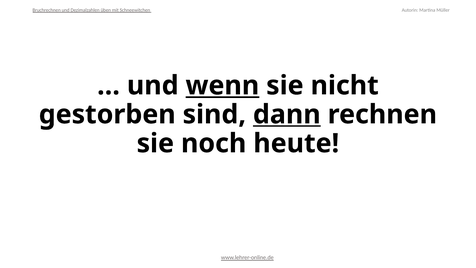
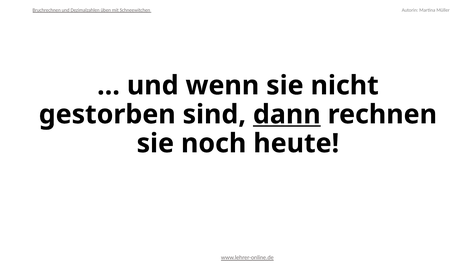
wenn underline: present -> none
